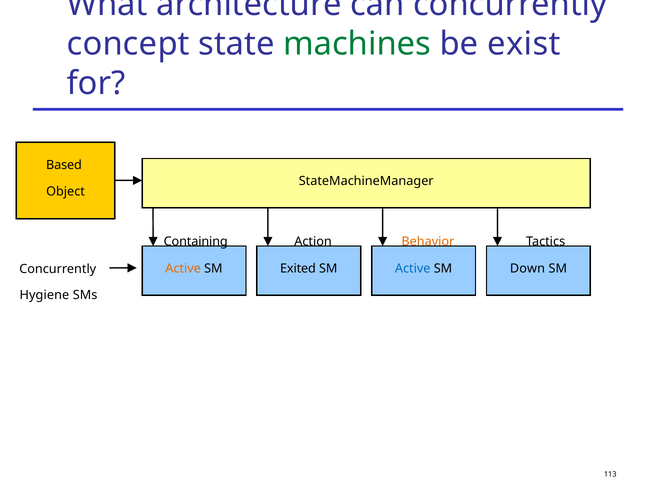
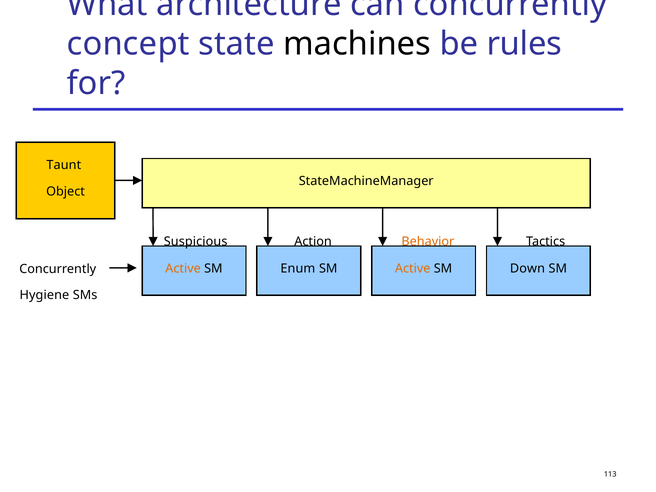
machines colour: green -> black
exist: exist -> rules
Based: Based -> Taunt
Containing: Containing -> Suspicious
Exited: Exited -> Enum
Active at (413, 269) colour: blue -> orange
